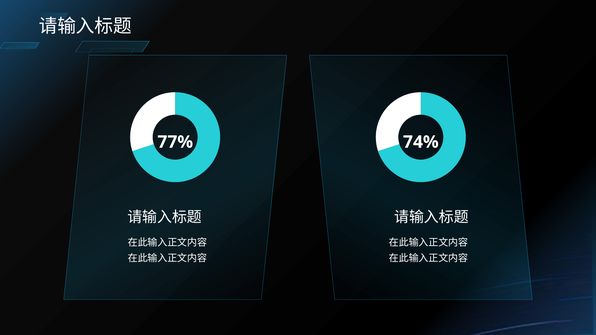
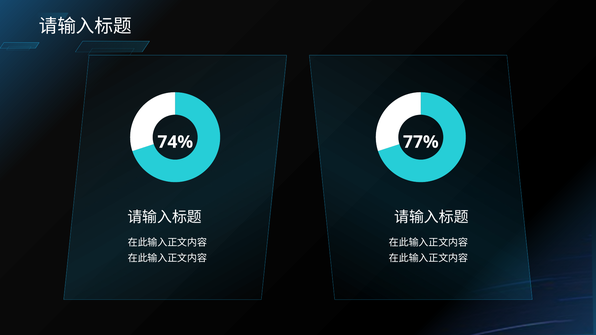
7%: 7% -> 4%
4%: 4% -> 7%
